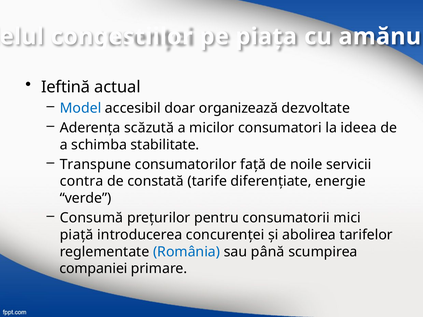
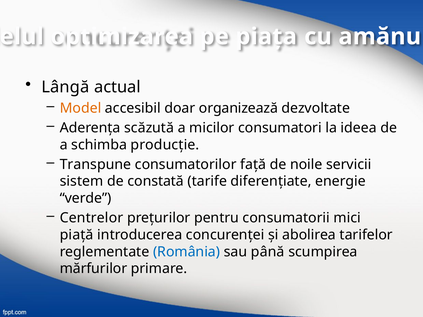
congestiilor: congestiilor -> optimizarea
Ieftină: Ieftină -> Lângă
Model colour: blue -> orange
stabilitate: stabilitate -> producție
contra: contra -> sistem
Consumă: Consumă -> Centrelor
companiei: companiei -> mărfurilor
